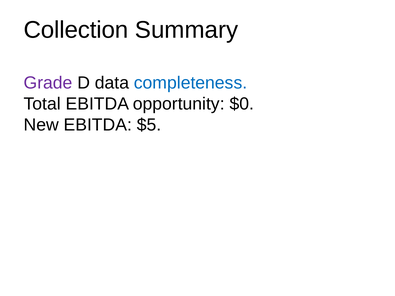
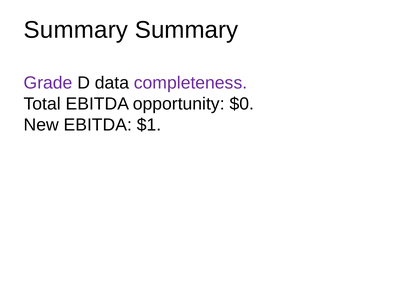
Collection at (76, 30): Collection -> Summary
completeness colour: blue -> purple
$5: $5 -> $1
